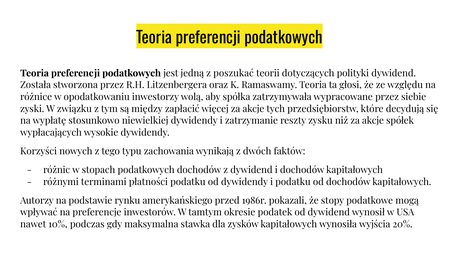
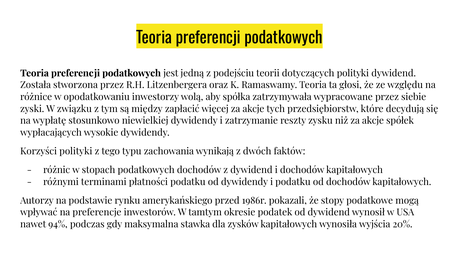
poszukać: poszukać -> podejściu
Korzyści nowych: nowych -> polityki
10%: 10% -> 94%
